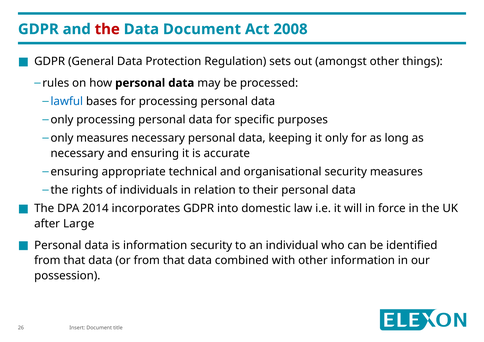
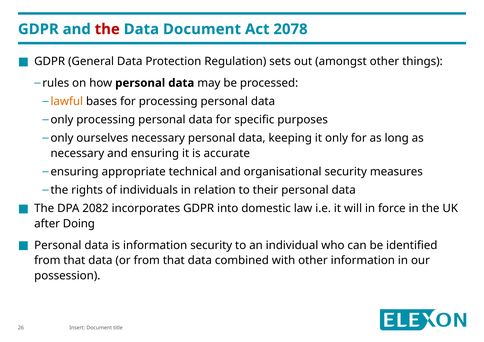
2008: 2008 -> 2078
lawful colour: blue -> orange
only measures: measures -> ourselves
2014: 2014 -> 2082
Large: Large -> Doing
